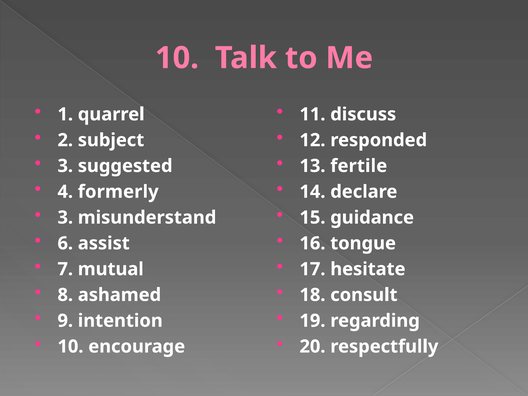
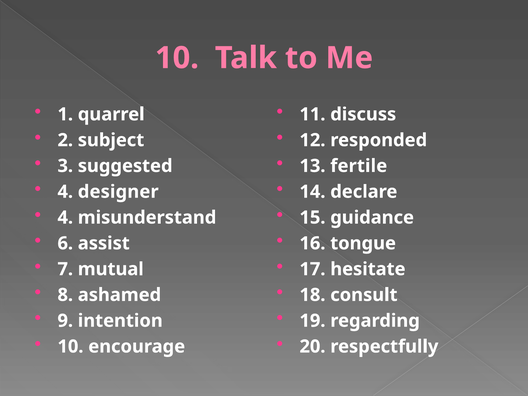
formerly: formerly -> designer
3 at (65, 218): 3 -> 4
